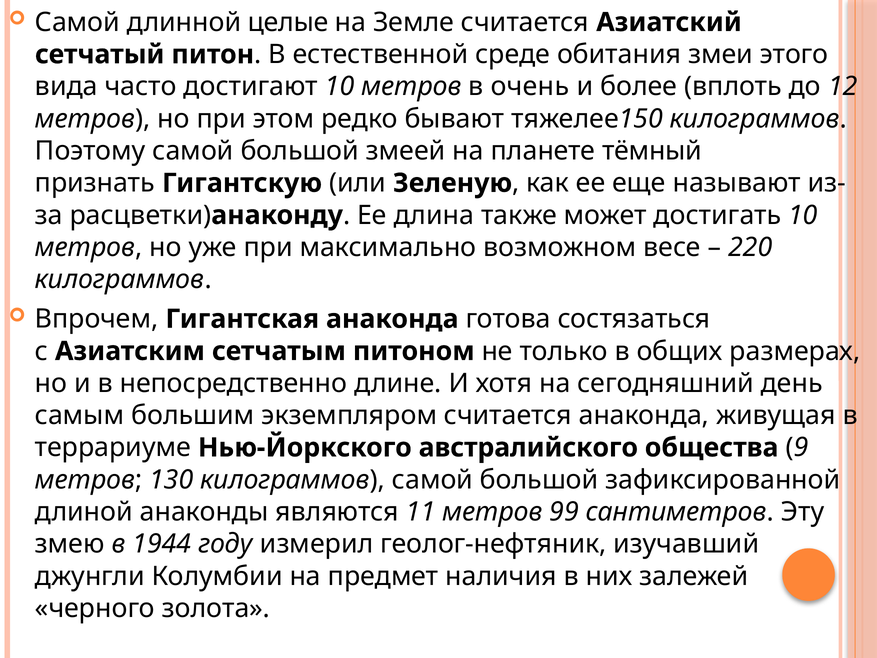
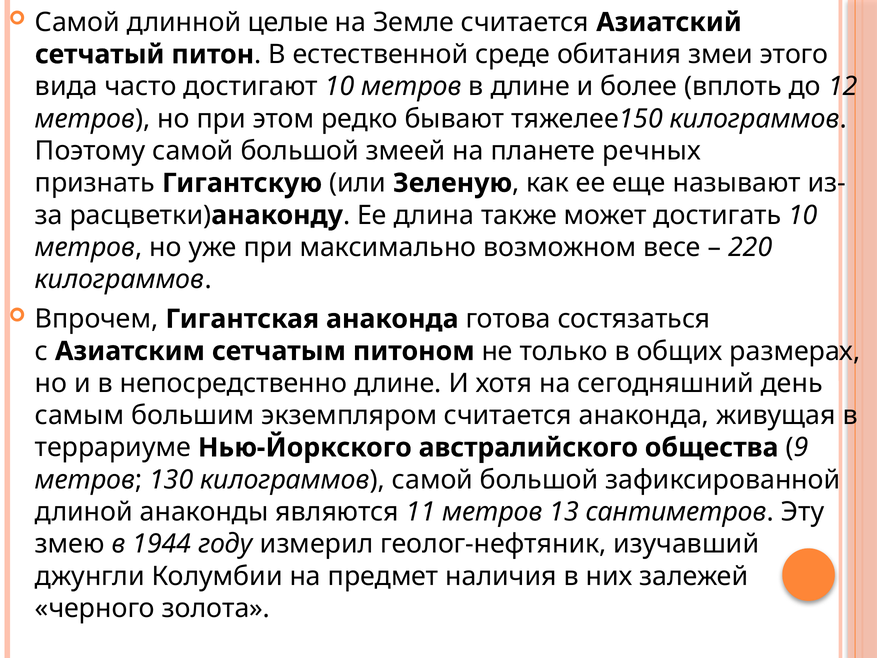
в очень: очень -> длине
тёмный: тёмный -> речных
99: 99 -> 13
